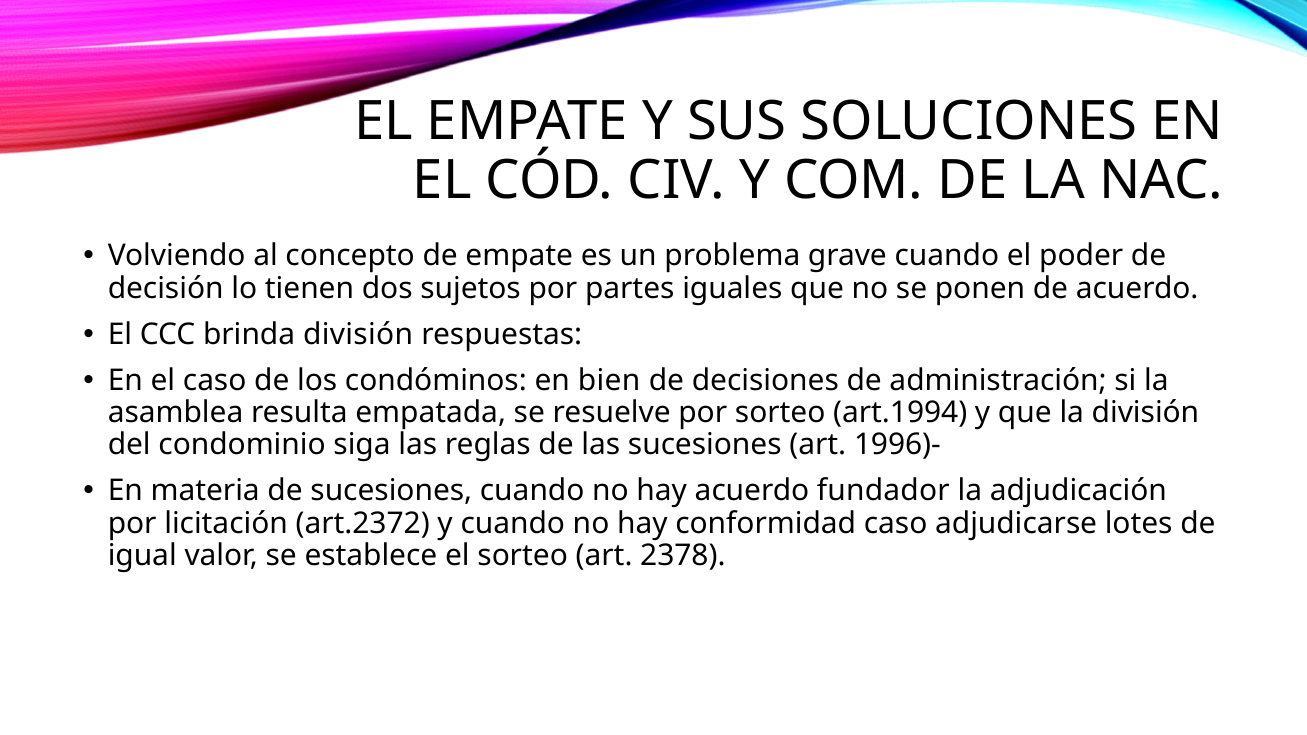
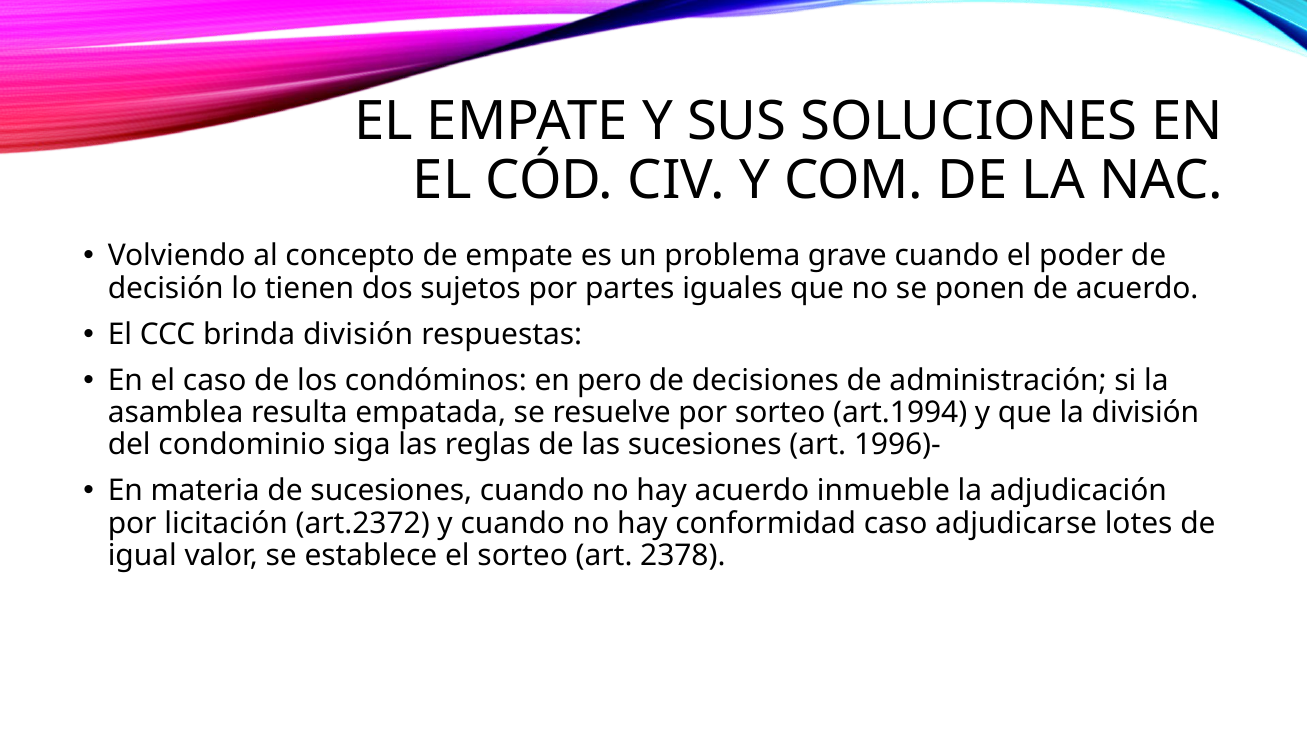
bien: bien -> pero
fundador: fundador -> inmueble
